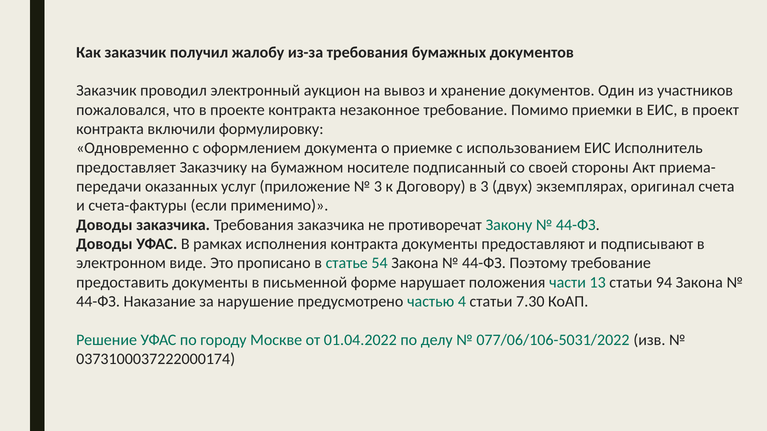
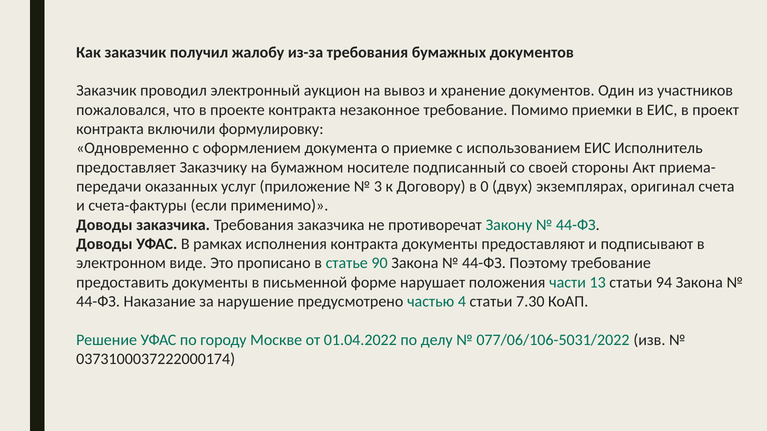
в 3: 3 -> 0
54: 54 -> 90
